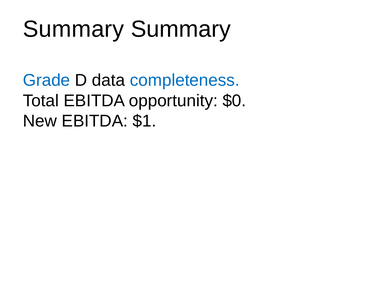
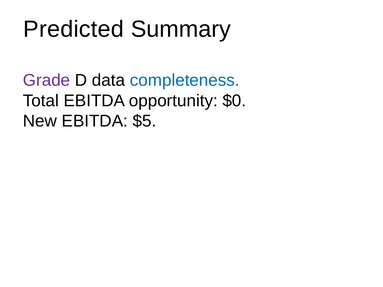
Summary at (74, 29): Summary -> Predicted
Grade colour: blue -> purple
$1: $1 -> $5
